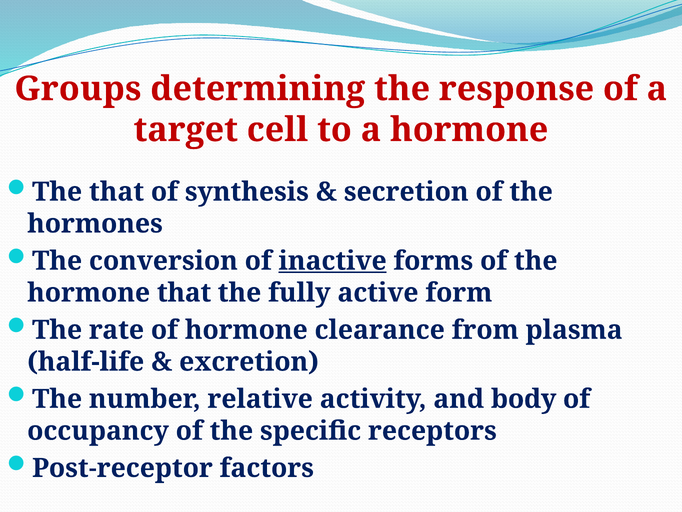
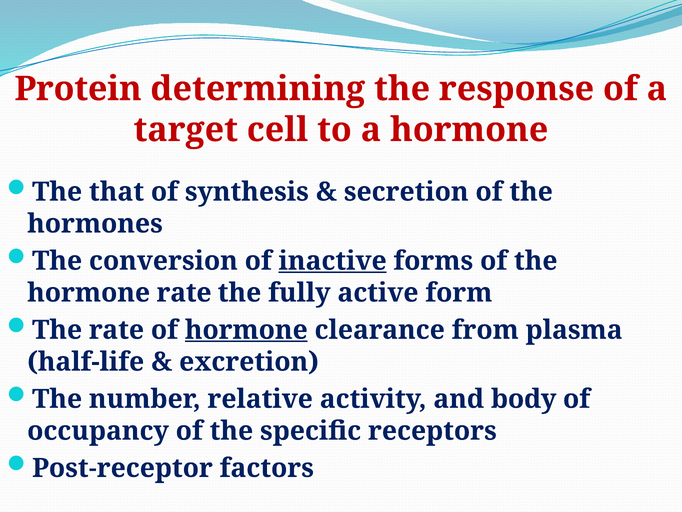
Groups: Groups -> Protein
hormone that: that -> rate
hormone at (246, 330) underline: none -> present
